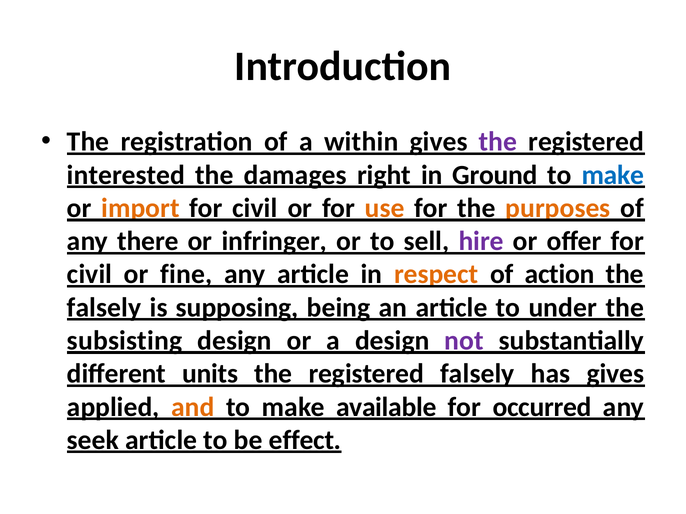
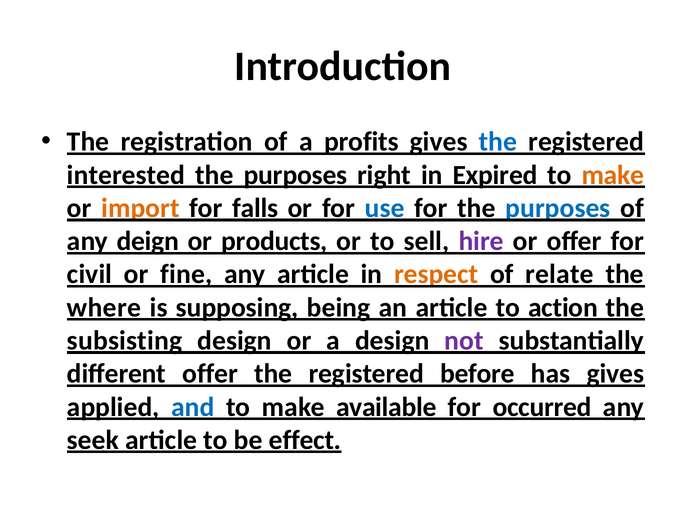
within: within -> profits
the at (498, 142) colour: purple -> blue
damages at (295, 175): damages -> purposes
Ground: Ground -> Expired
make at (613, 175) colour: blue -> orange
civil at (255, 208): civil -> falls
use colour: orange -> blue
purposes at (558, 208) colour: orange -> blue
there: there -> deign
infringer: infringer -> products
action: action -> relate
falsely at (104, 308): falsely -> where
under: under -> action
different units: units -> offer
registered falsely: falsely -> before
and colour: orange -> blue
